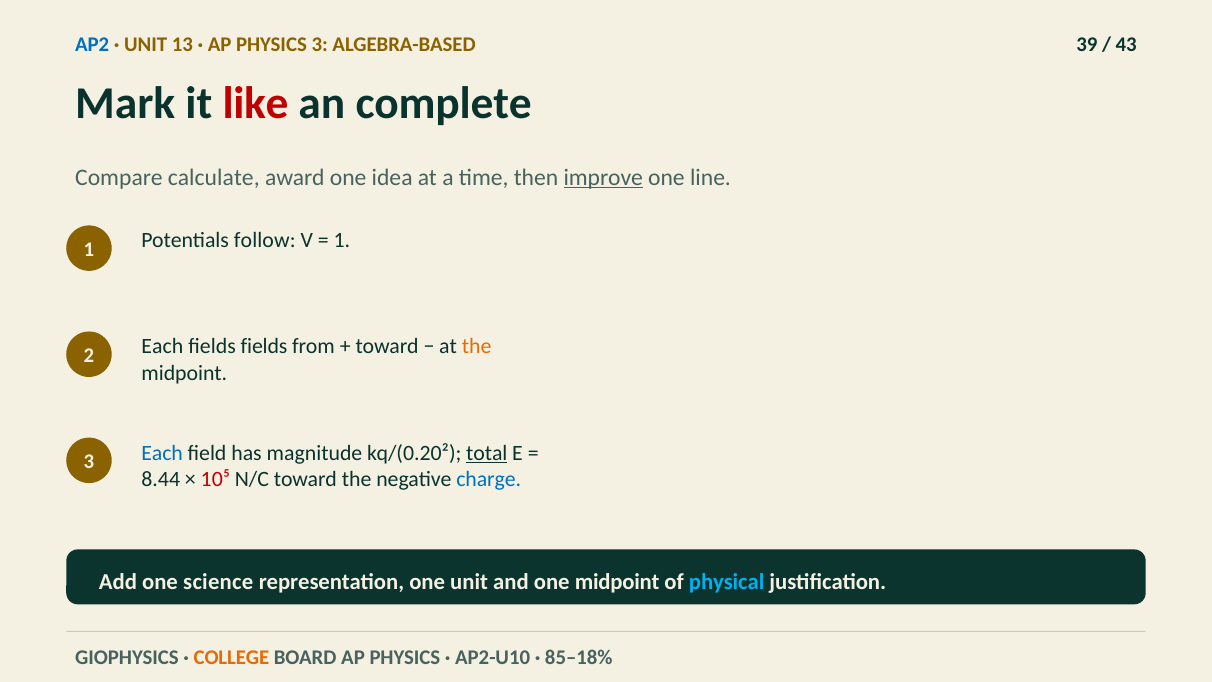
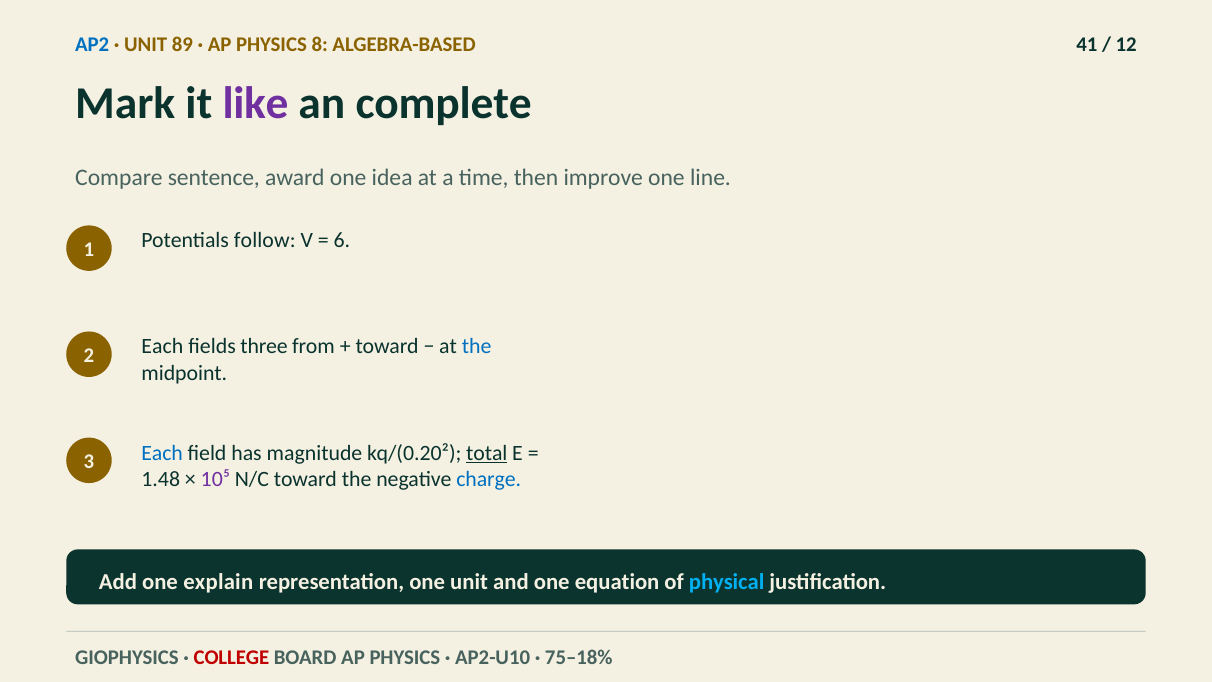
13: 13 -> 89
PHYSICS 3: 3 -> 8
39: 39 -> 41
43: 43 -> 12
like colour: red -> purple
calculate: calculate -> sentence
improve underline: present -> none
1 at (342, 241): 1 -> 6
fields fields: fields -> three
the at (477, 347) colour: orange -> blue
8.44: 8.44 -> 1.48
10⁵ colour: red -> purple
science: science -> explain
one midpoint: midpoint -> equation
COLLEGE colour: orange -> red
85–18%: 85–18% -> 75–18%
